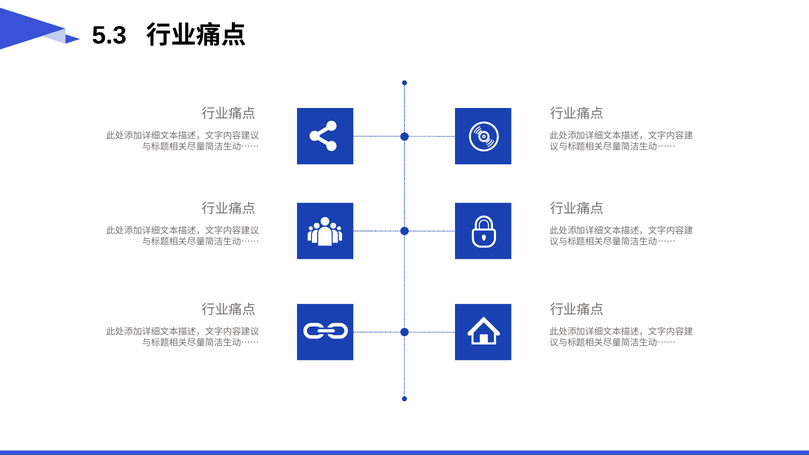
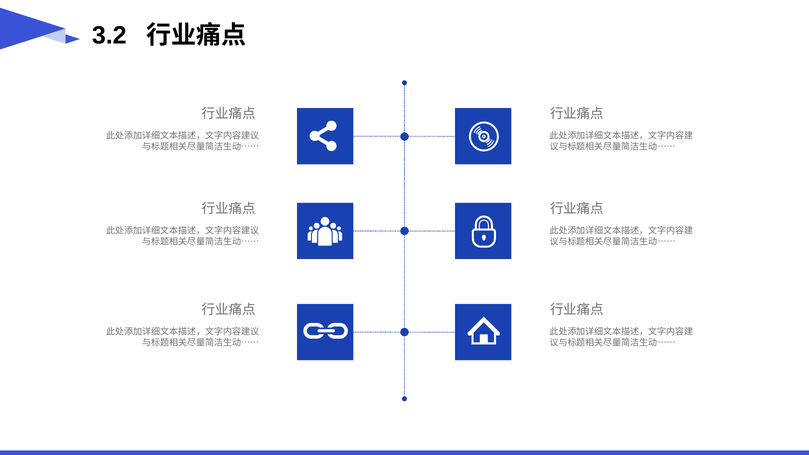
5.3: 5.3 -> 3.2
